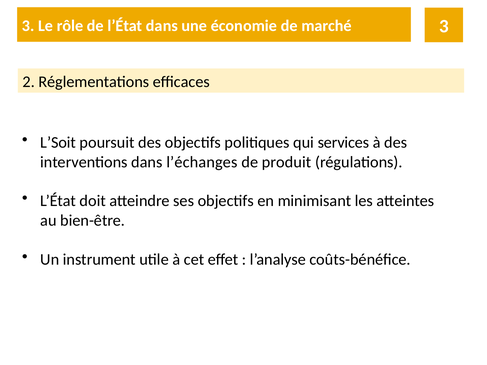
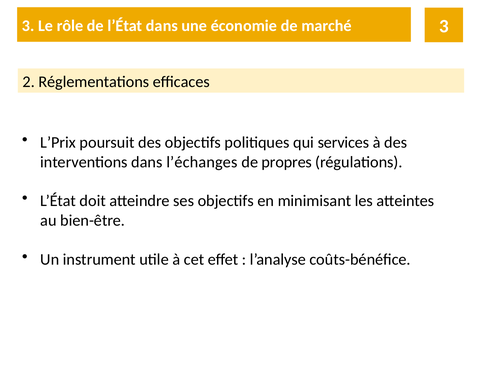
L’Soit: L’Soit -> L’Prix
produit: produit -> propres
